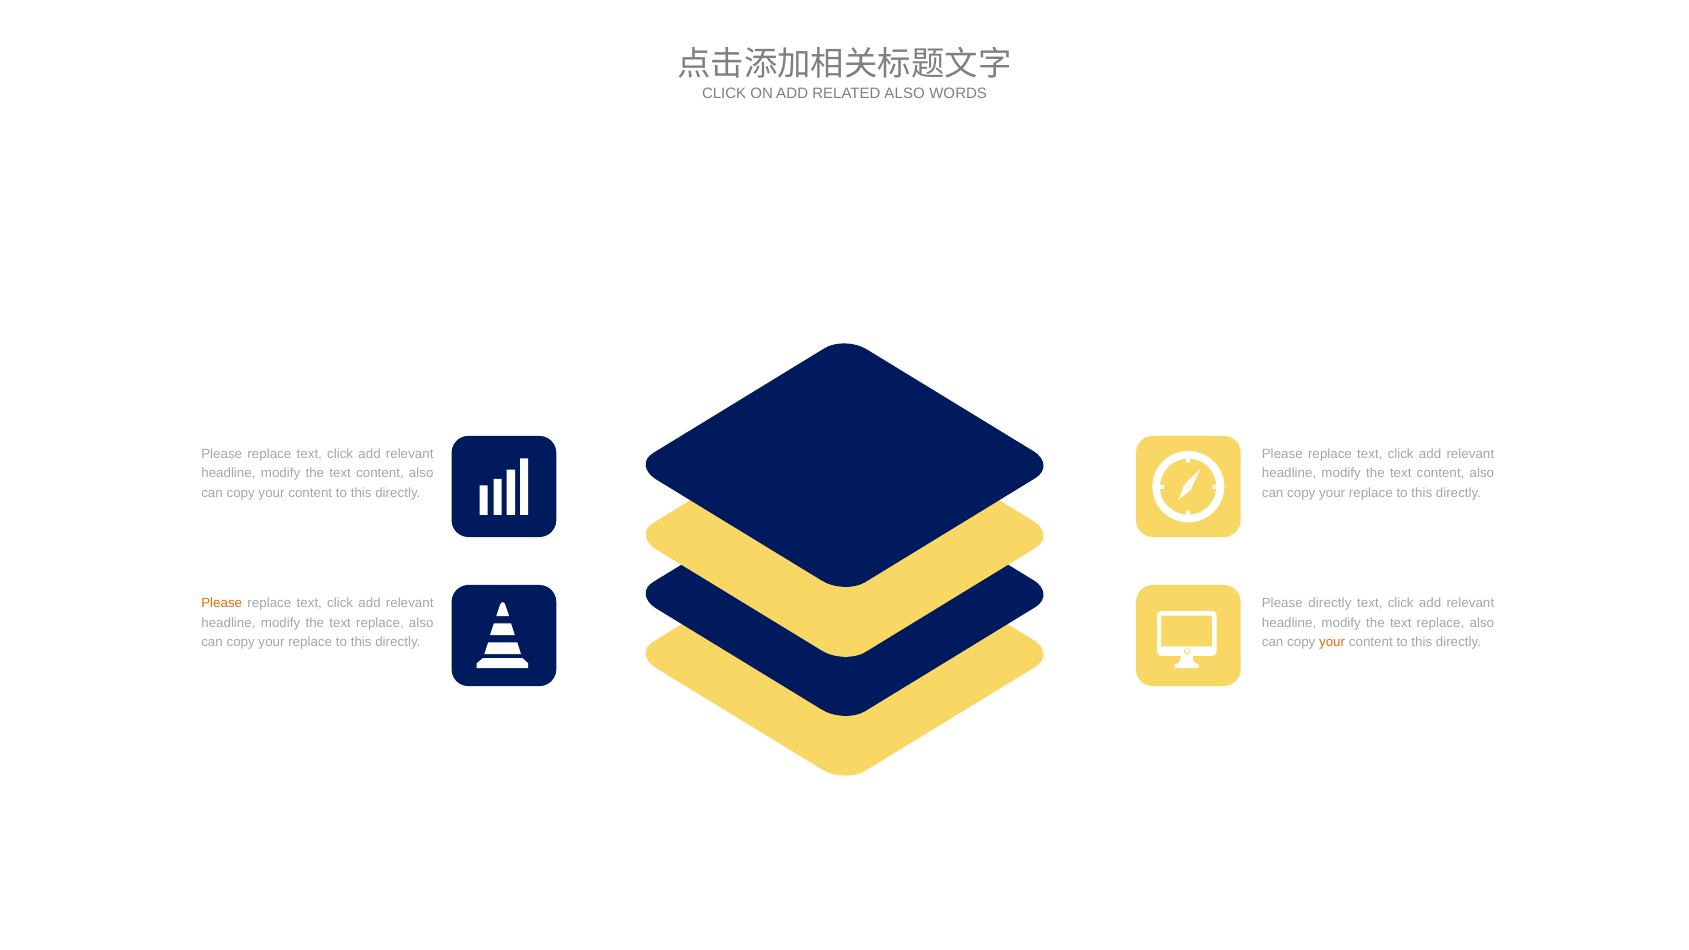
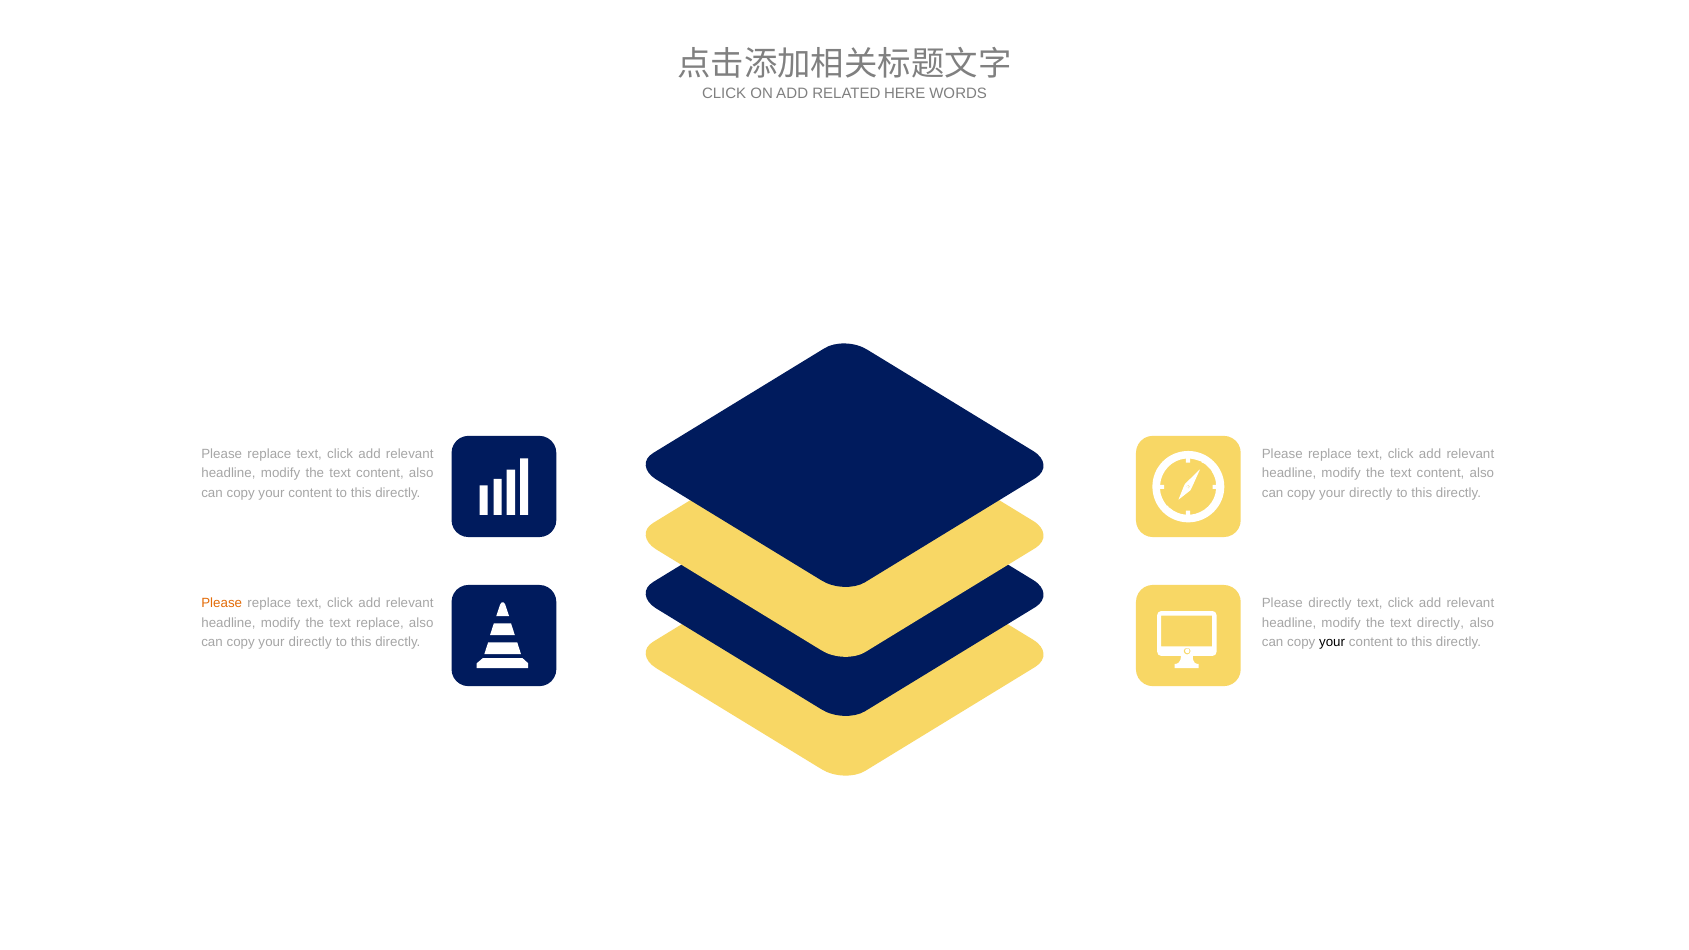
RELATED ALSO: ALSO -> HERE
replace at (1371, 493): replace -> directly
replace at (1441, 623): replace -> directly
replace at (310, 642): replace -> directly
your at (1332, 642) colour: orange -> black
